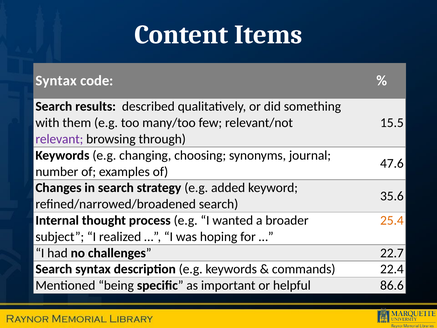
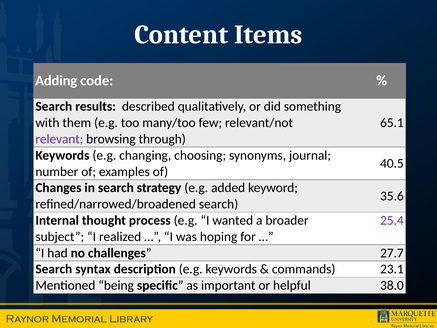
Syntax at (56, 81): Syntax -> Adding
15.5: 15.5 -> 65.1
47.6: 47.6 -> 40.5
25.4 colour: orange -> purple
22.7: 22.7 -> 27.7
22.4: 22.4 -> 23.1
86.6: 86.6 -> 38.0
